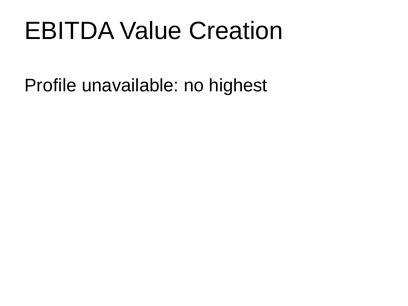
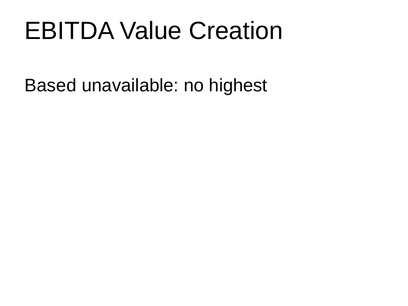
Profile: Profile -> Based
